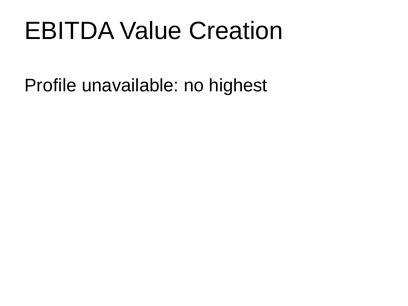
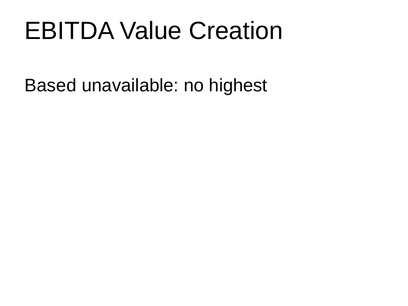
Profile: Profile -> Based
